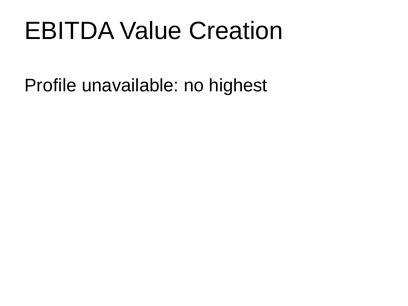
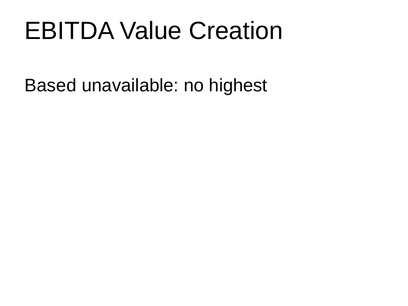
Profile: Profile -> Based
